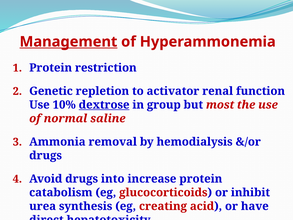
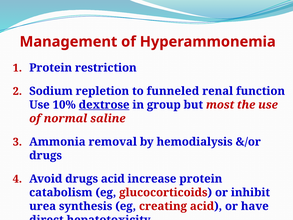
Management underline: present -> none
Genetic: Genetic -> Sodium
activator: activator -> funneled
drugs into: into -> acid
